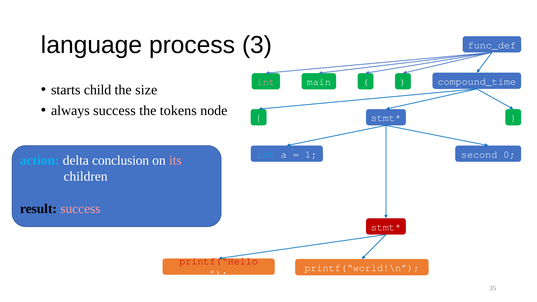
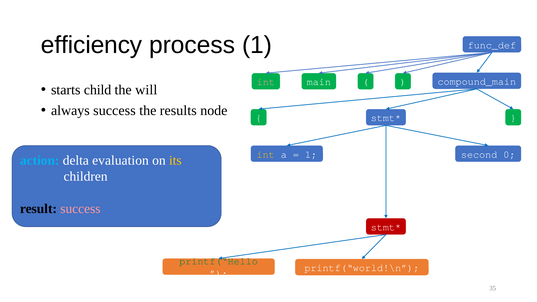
language: language -> efficiency
process 3: 3 -> 1
compound_time: compound_time -> compound_main
size: size -> will
tokens: tokens -> results
int at (266, 154) colour: light blue -> yellow
conclusion: conclusion -> evaluation
its colour: pink -> yellow
printf(“Hello colour: red -> green
